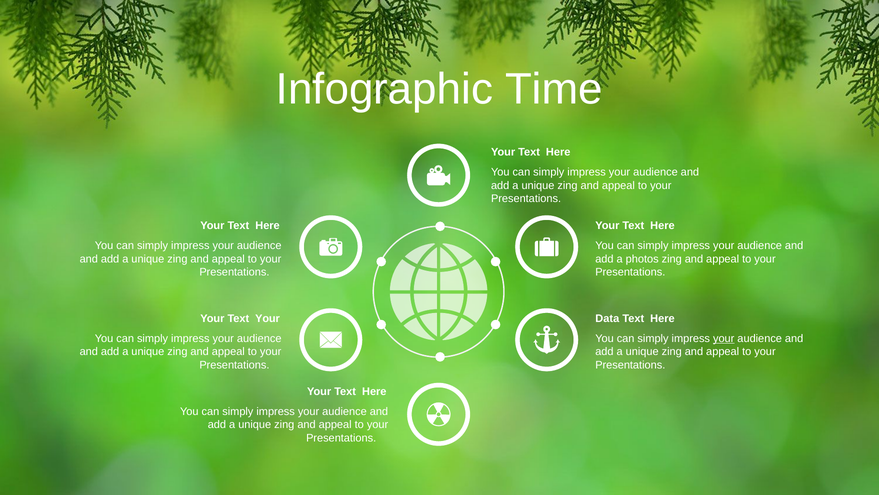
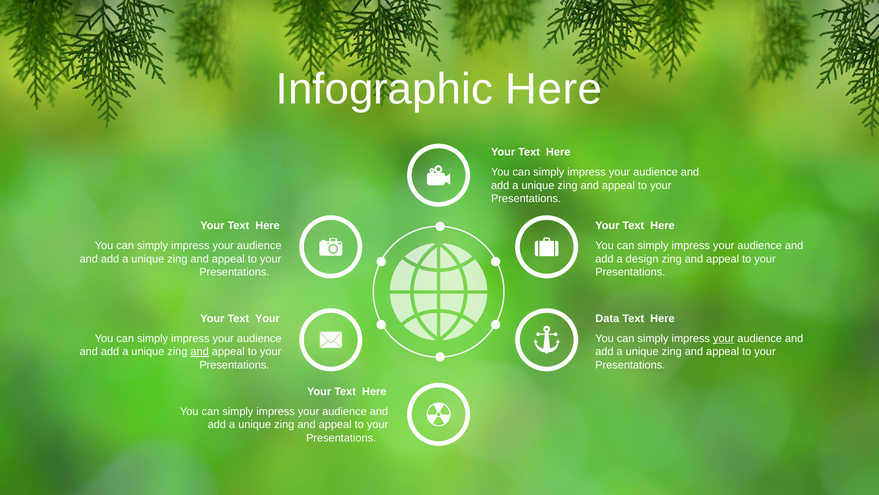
Infographic Time: Time -> Here
photos: photos -> design
and at (200, 351) underline: none -> present
